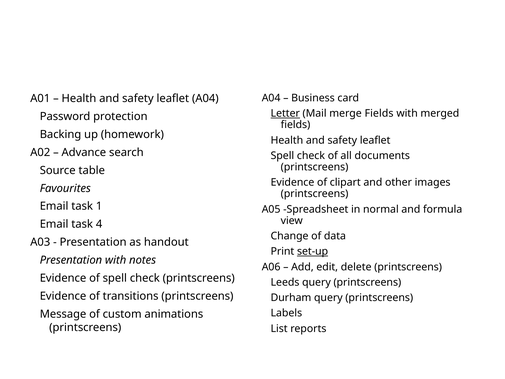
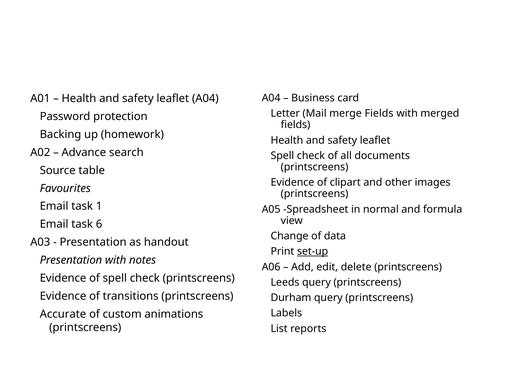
Letter underline: present -> none
4: 4 -> 6
Message: Message -> Accurate
